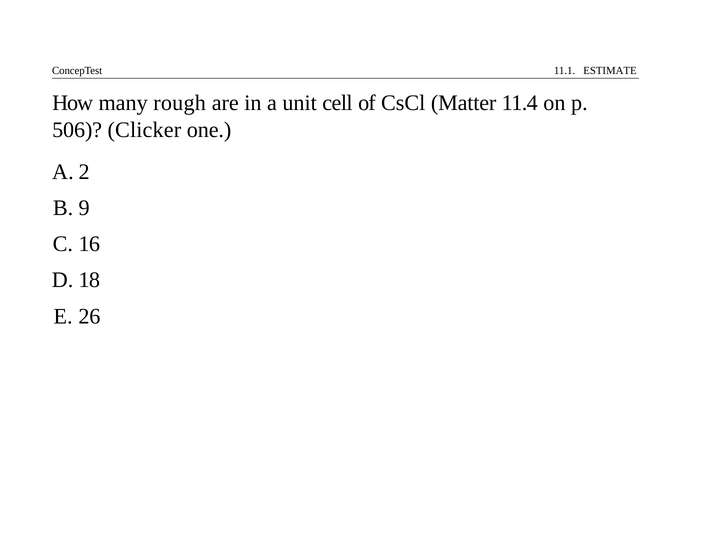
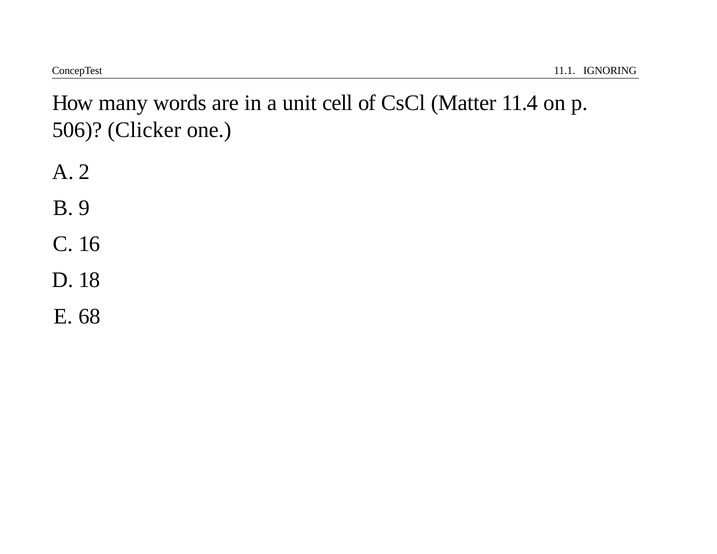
ESTIMATE: ESTIMATE -> IGNORING
rough: rough -> words
26: 26 -> 68
